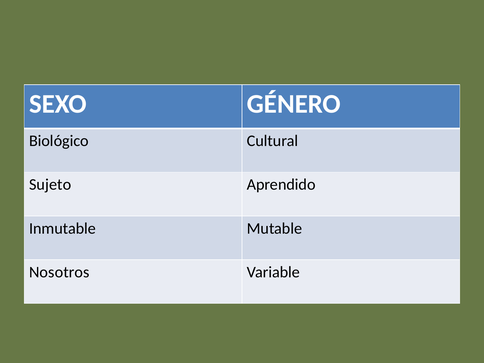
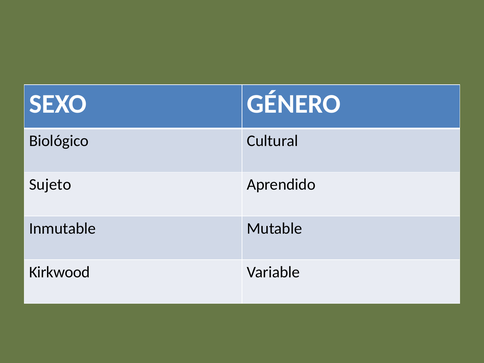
Nosotros: Nosotros -> Kirkwood
